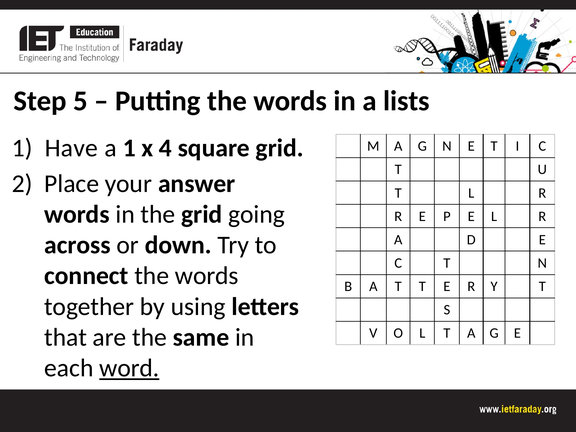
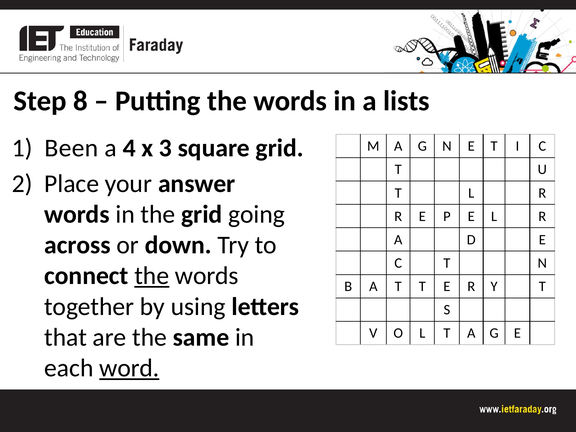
5: 5 -> 8
Have: Have -> Been
a 1: 1 -> 4
4: 4 -> 3
the at (152, 276) underline: none -> present
